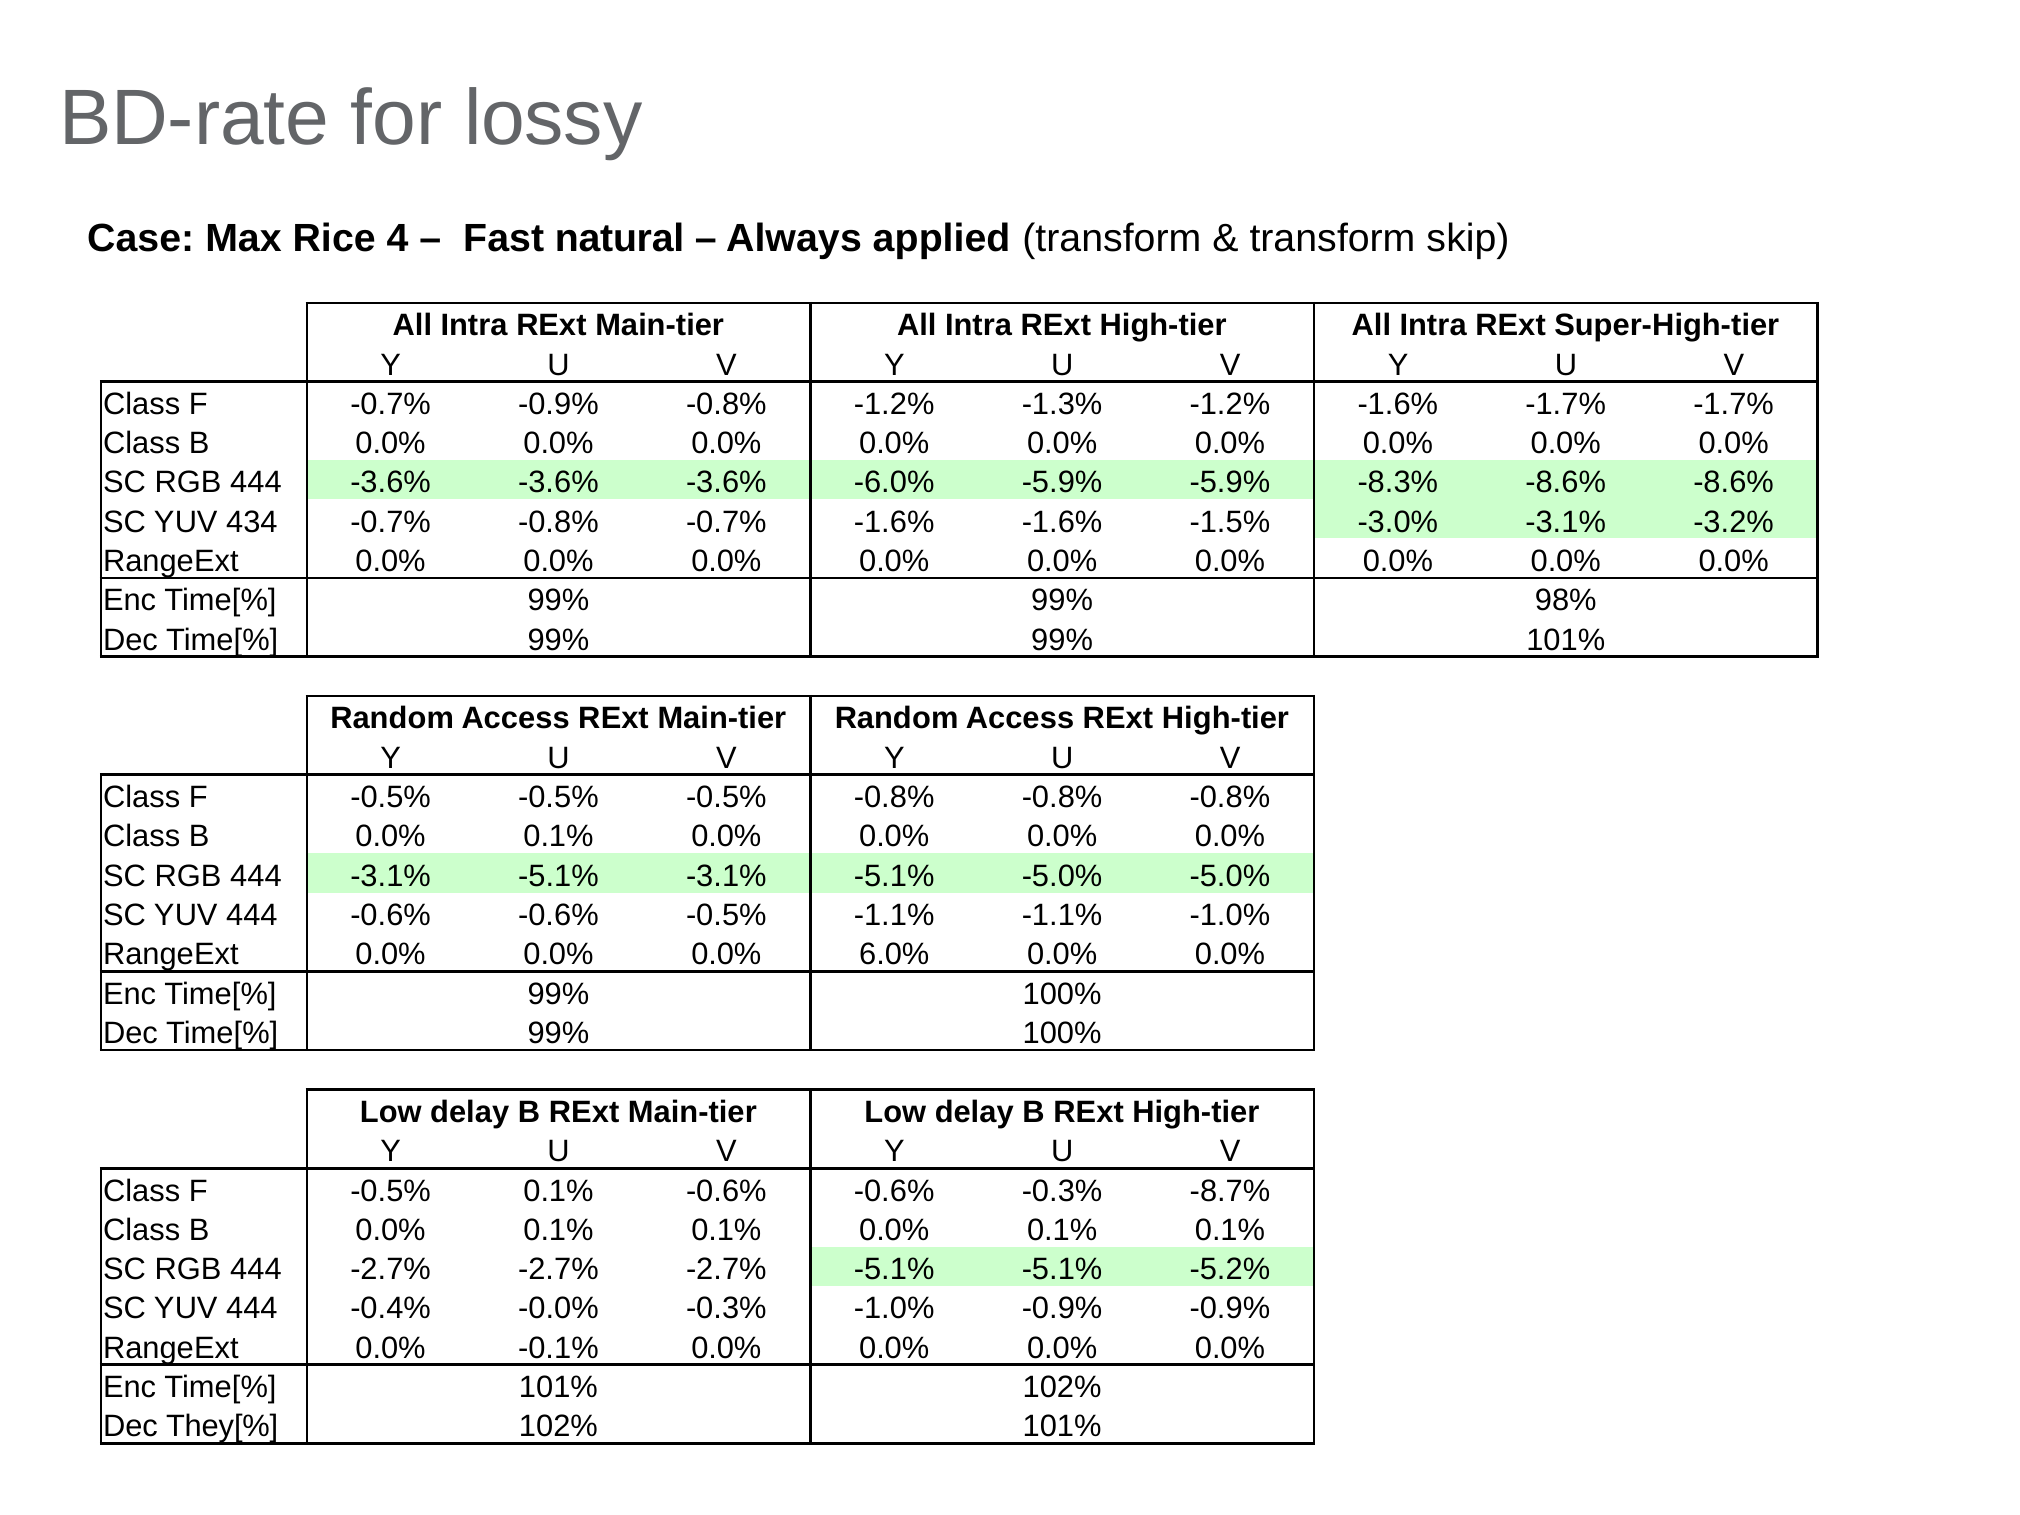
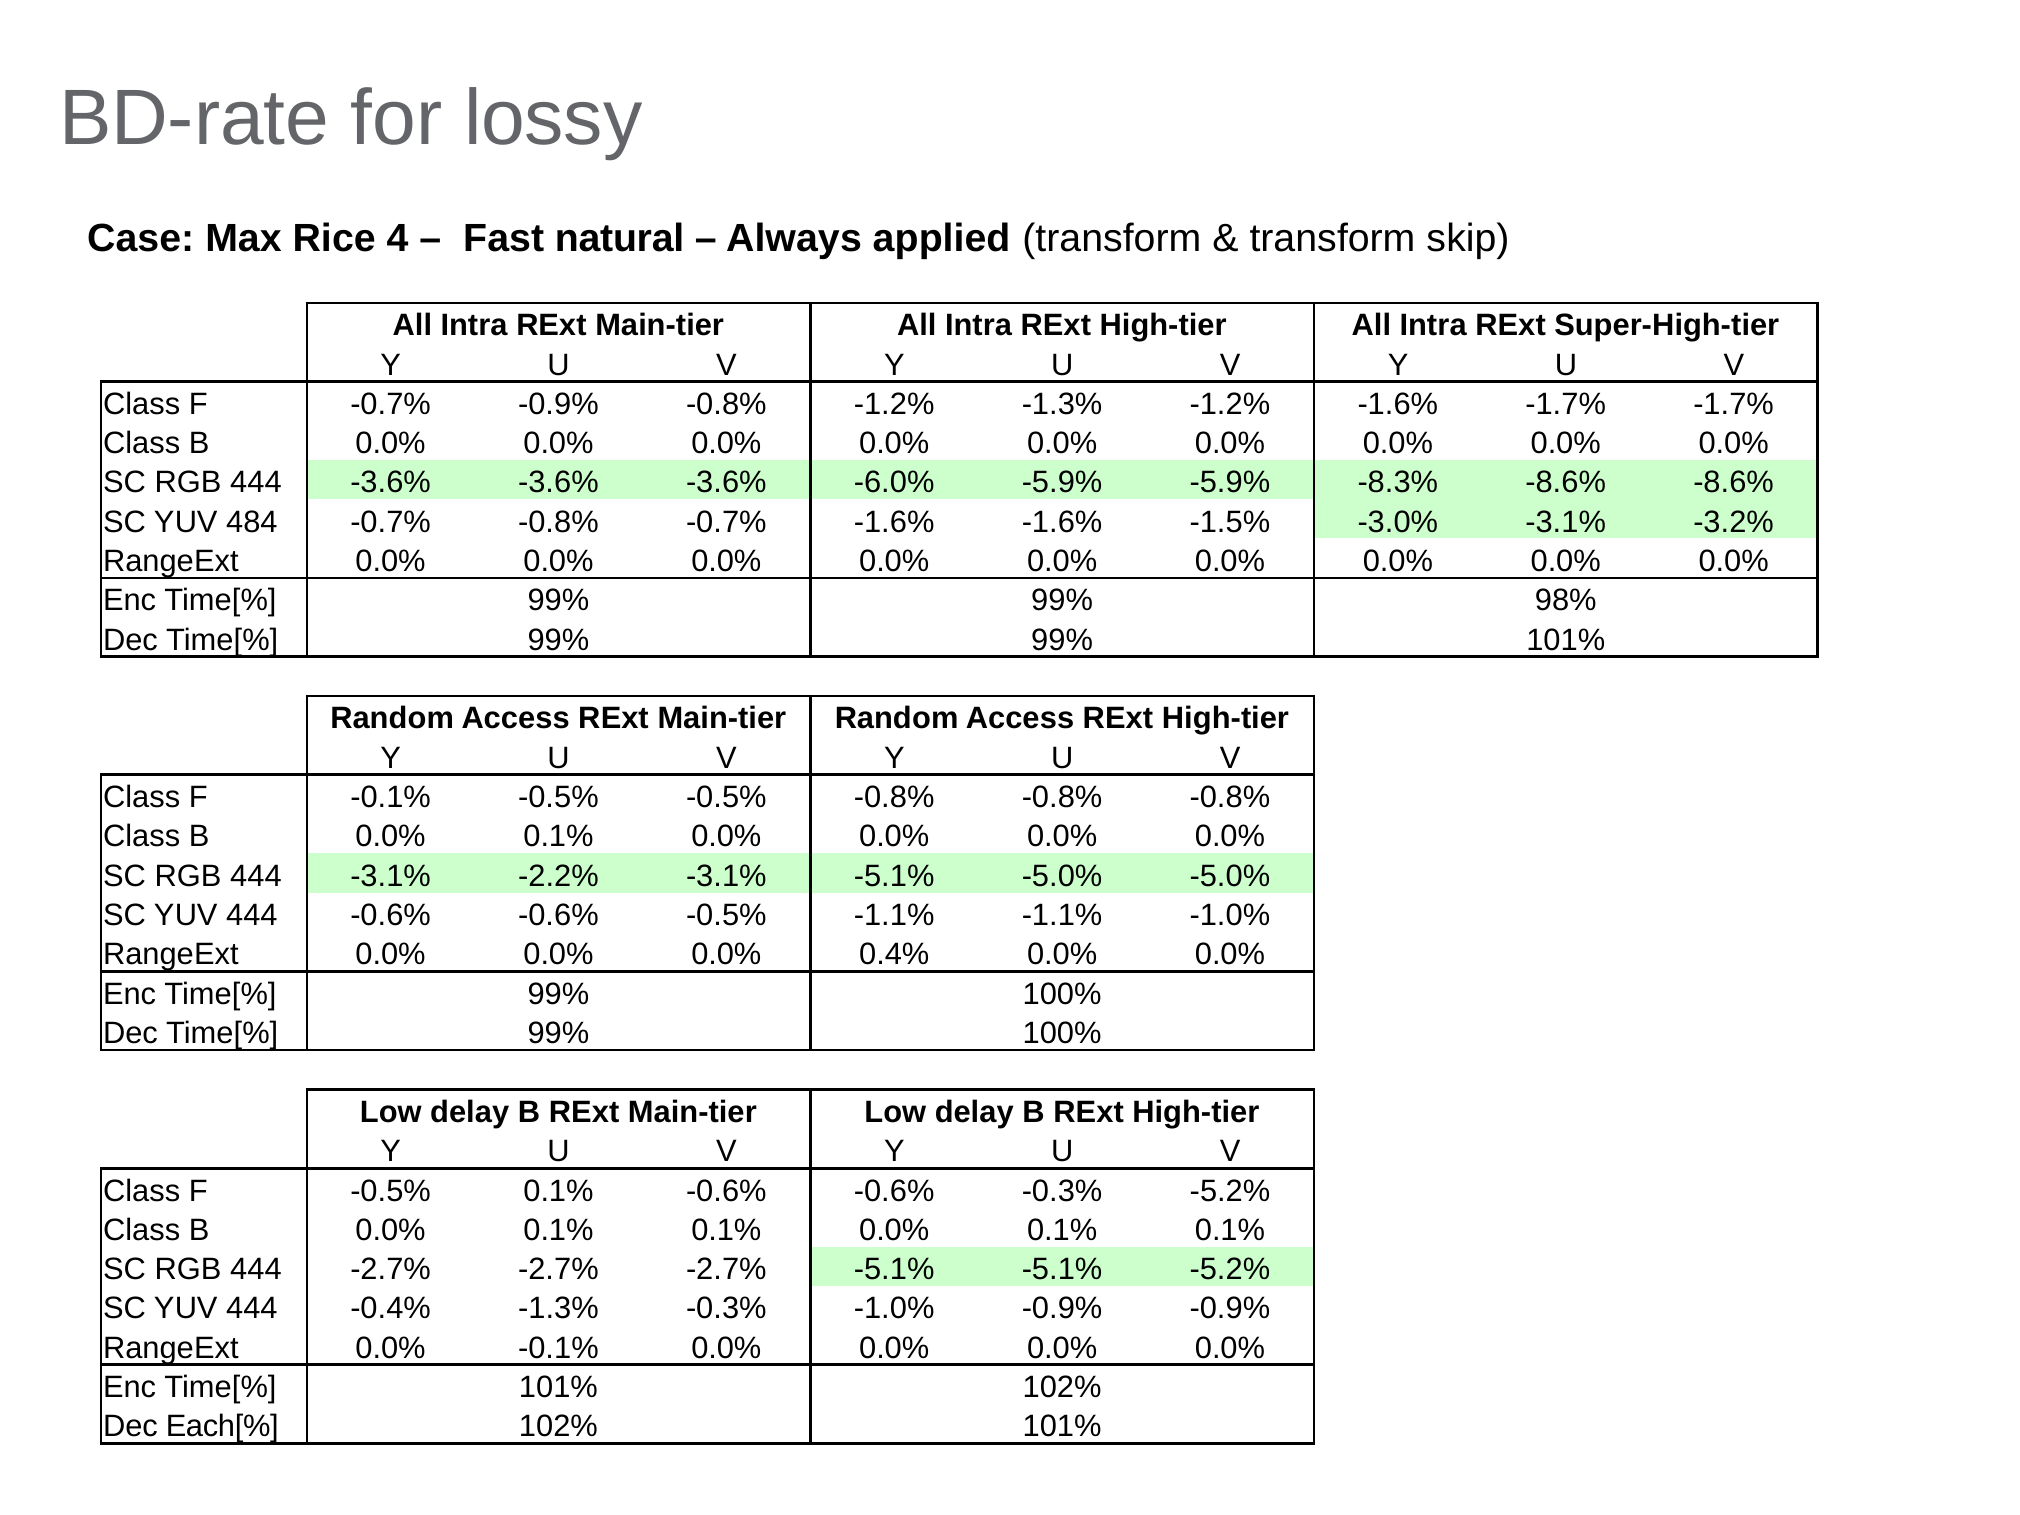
434: 434 -> 484
-0.5% at (391, 797): -0.5% -> -0.1%
444 -3.1% -5.1%: -5.1% -> -2.2%
6.0%: 6.0% -> 0.4%
-0.3% -8.7%: -8.7% -> -5.2%
-0.4% -0.0%: -0.0% -> -1.3%
They[%: They[% -> Each[%
